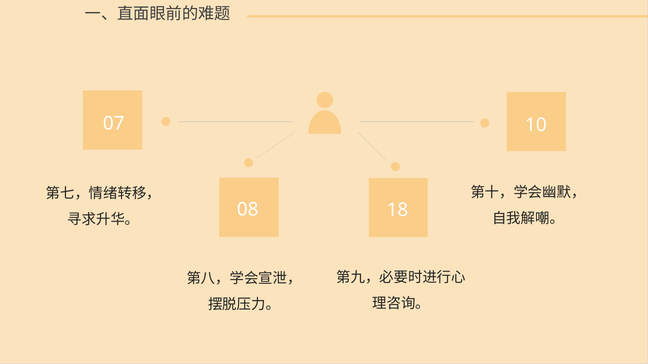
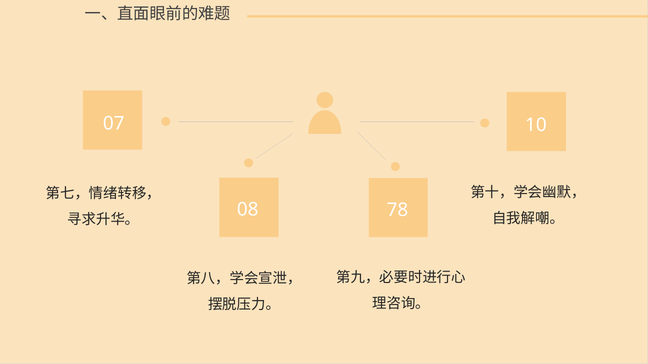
18: 18 -> 78
